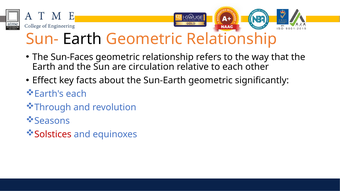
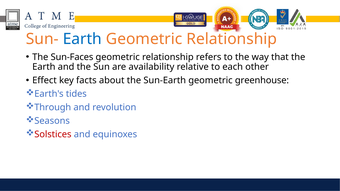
Earth at (82, 39) colour: black -> blue
circulation: circulation -> availability
significantly: significantly -> greenhouse
Earth's each: each -> tides
